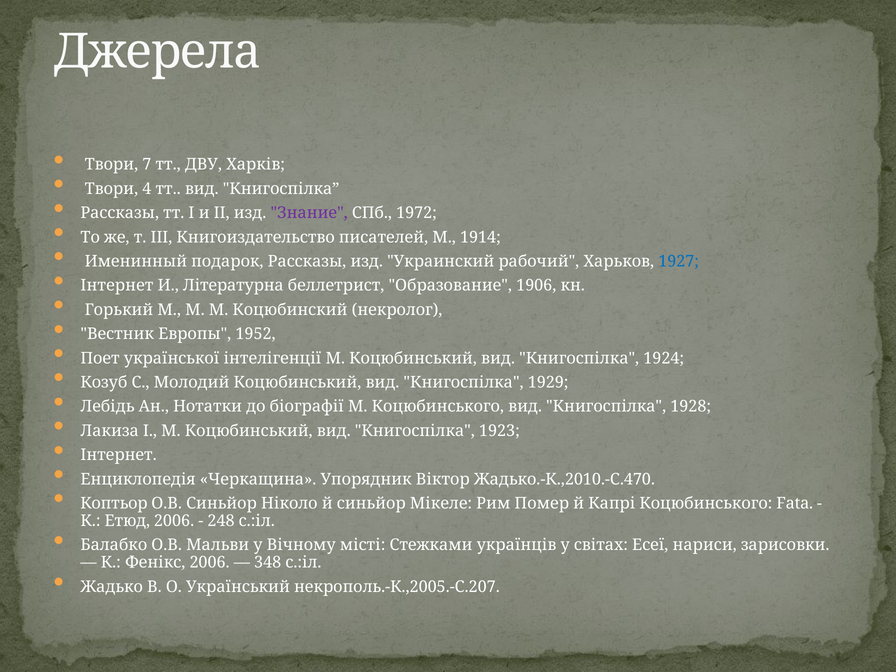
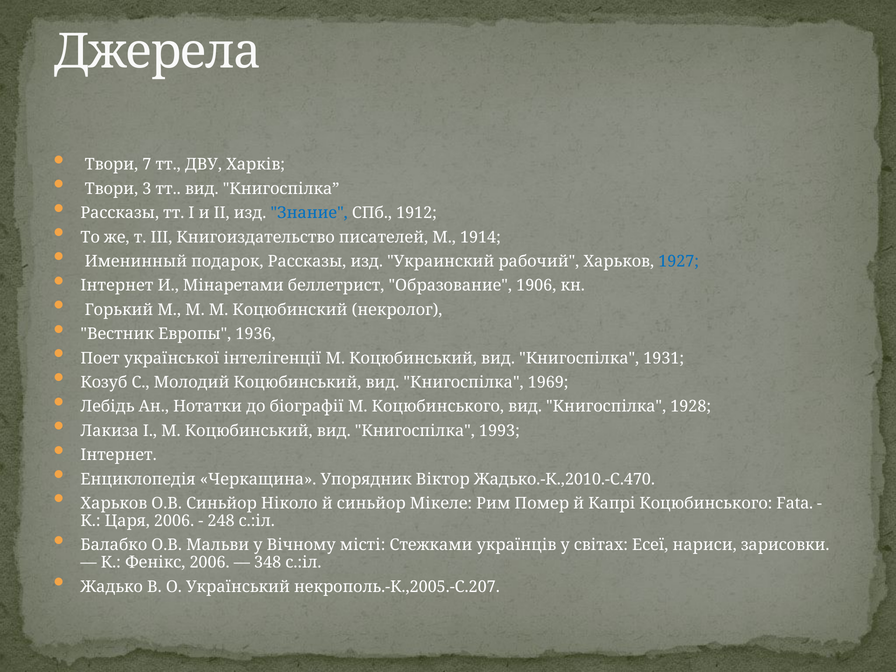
4: 4 -> 3
Знание colour: purple -> blue
1972: 1972 -> 1912
Літературна: Літературна -> Мінаретами
1952: 1952 -> 1936
1924: 1924 -> 1931
1929: 1929 -> 1969
1923: 1923 -> 1993
Коптьор at (114, 503): Коптьор -> Харьков
Етюд: Етюд -> Царя
